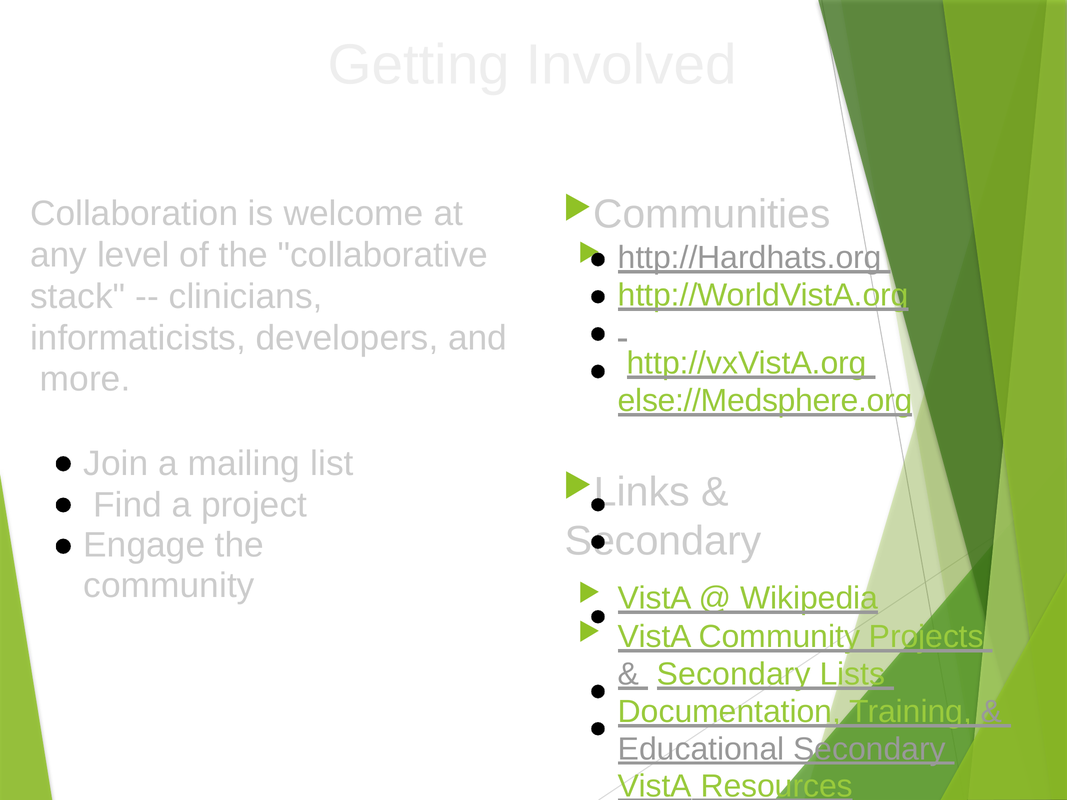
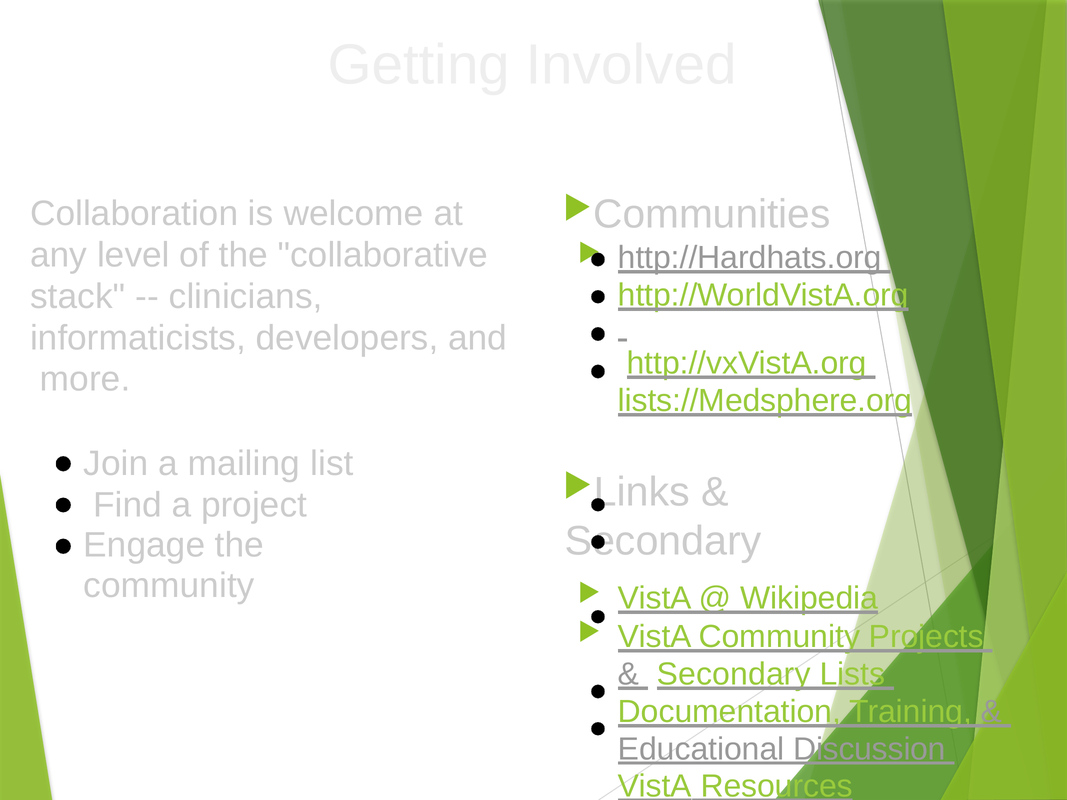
else://Medsphere.org: else://Medsphere.org -> lists://Medsphere.org
Educational Secondary: Secondary -> Discussion
